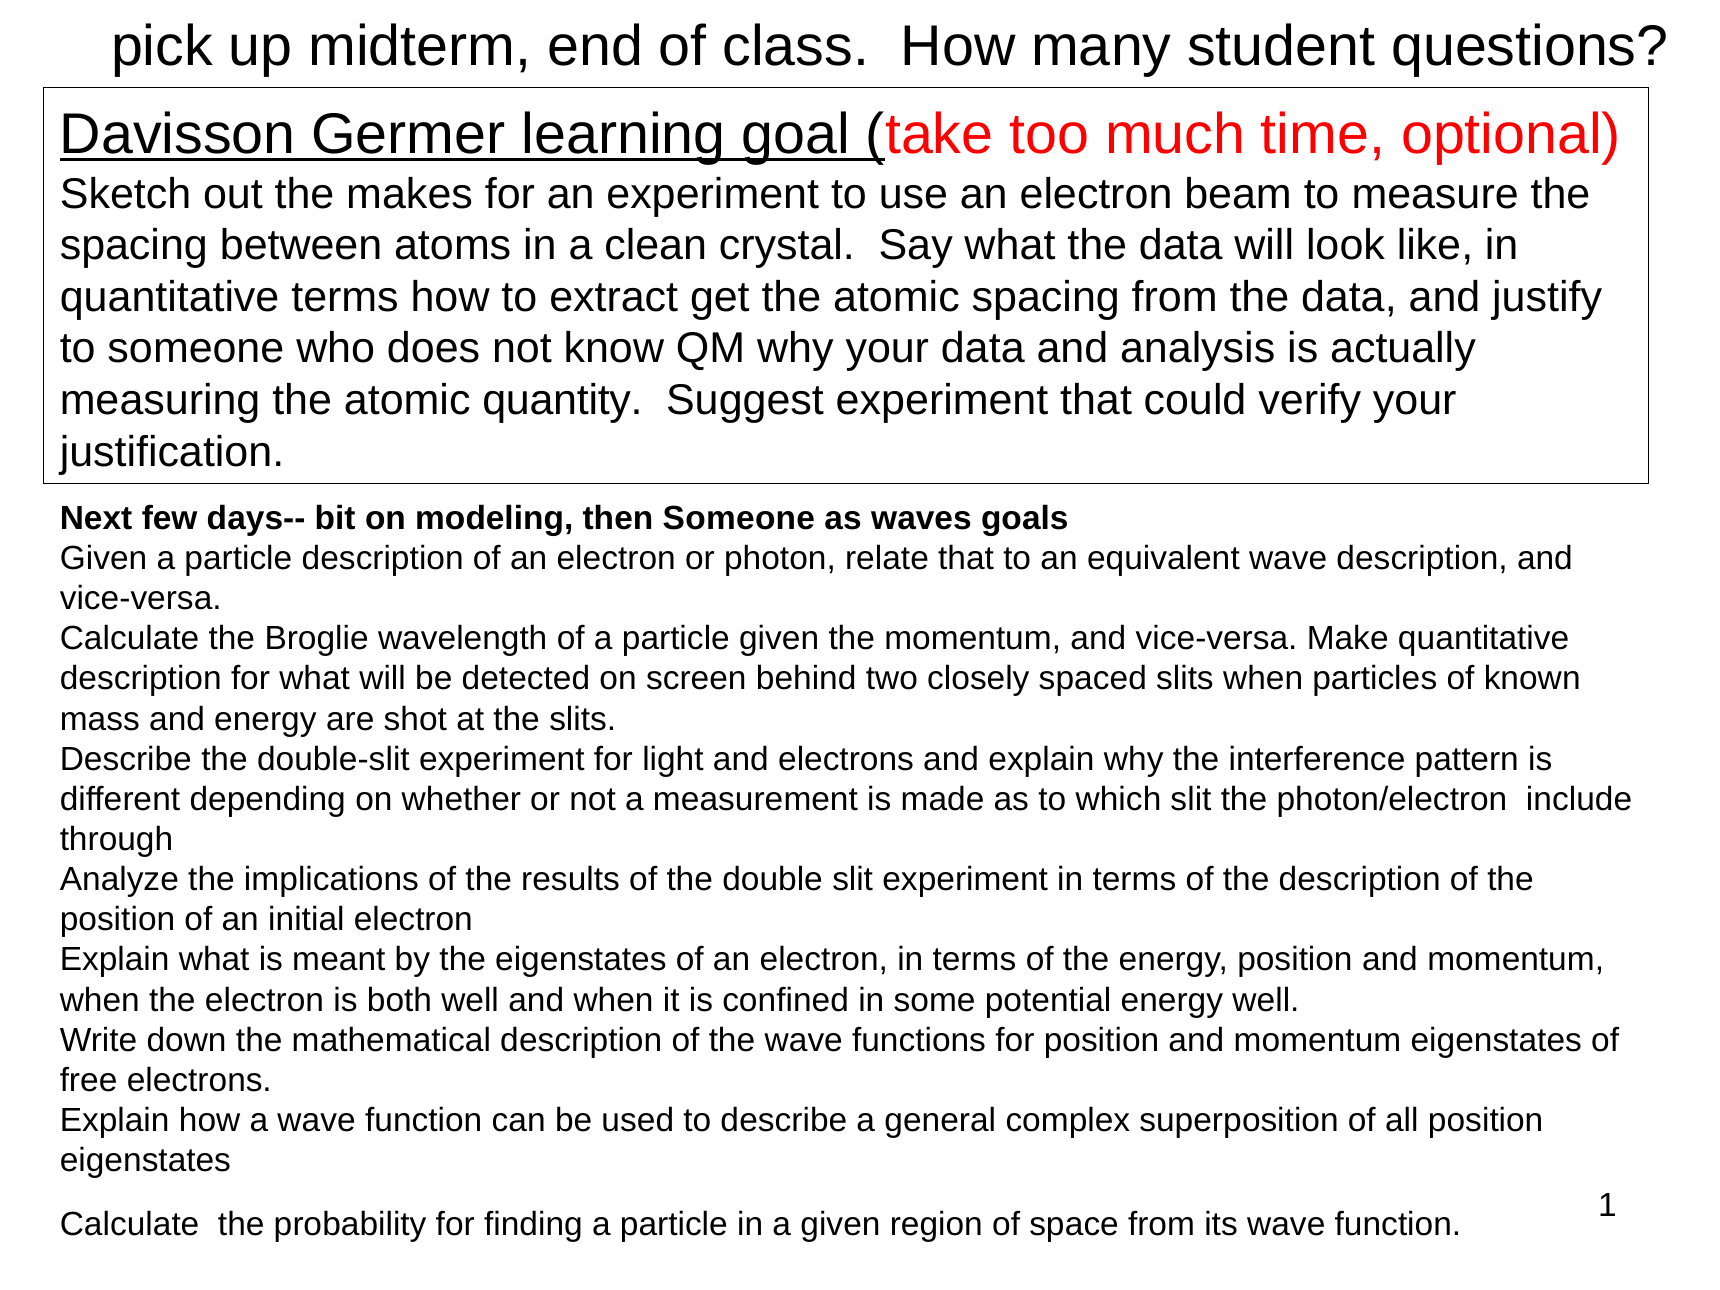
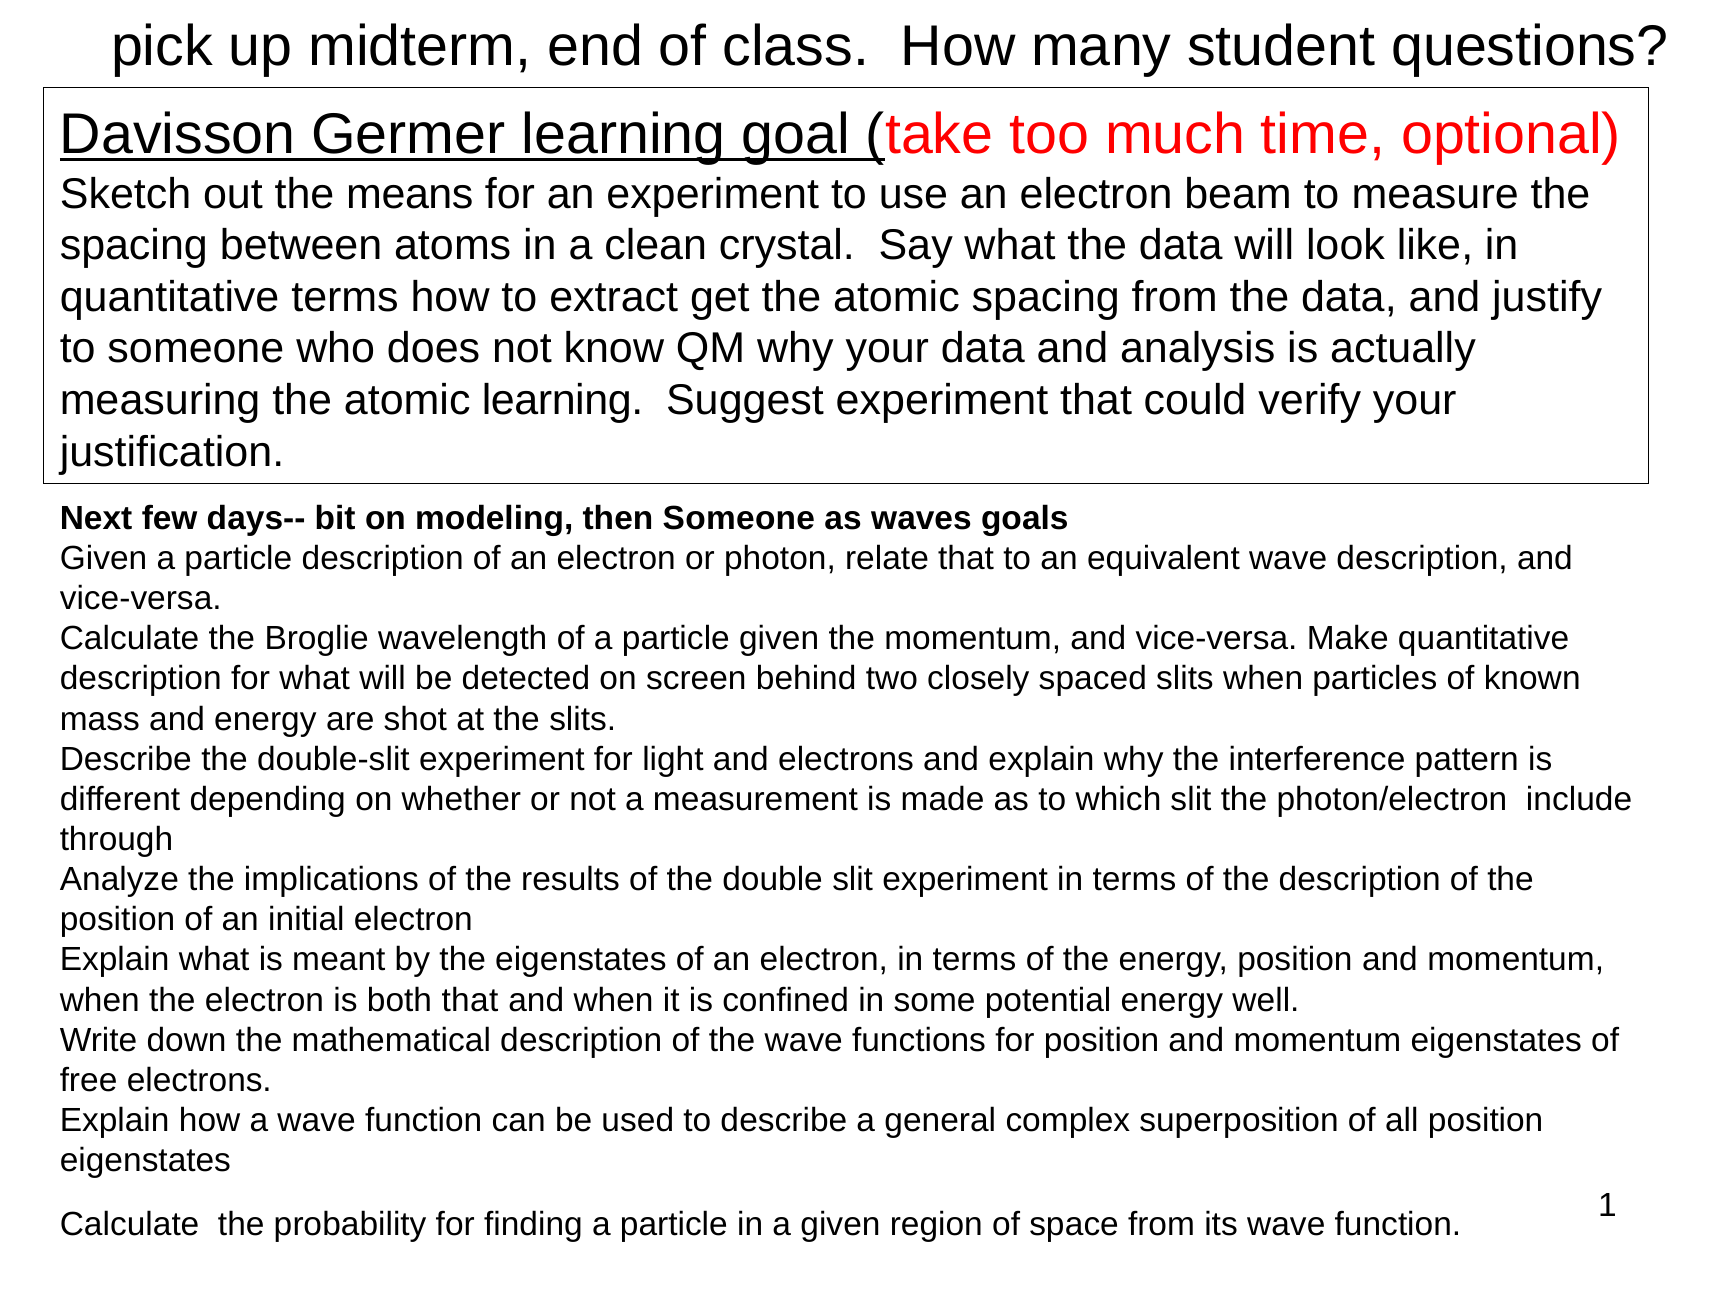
makes: makes -> means
atomic quantity: quantity -> learning
both well: well -> that
